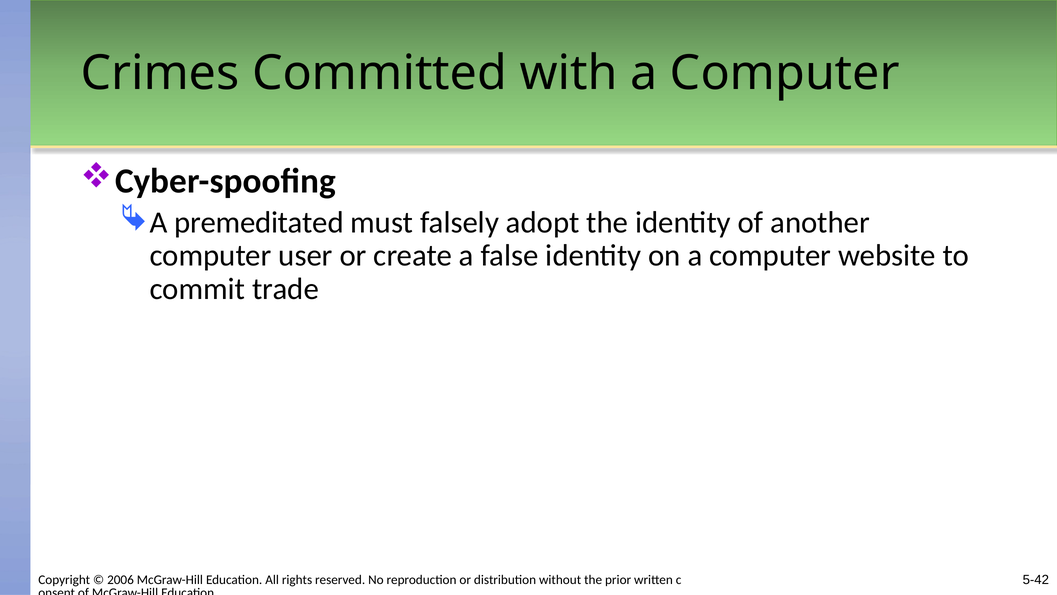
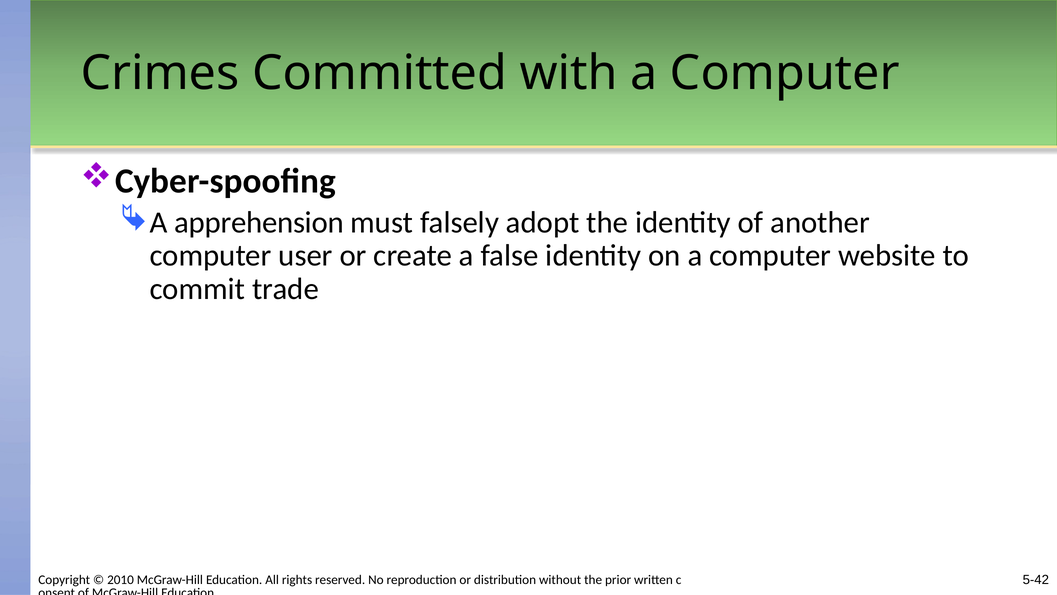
premeditated: premeditated -> apprehension
2006: 2006 -> 2010
